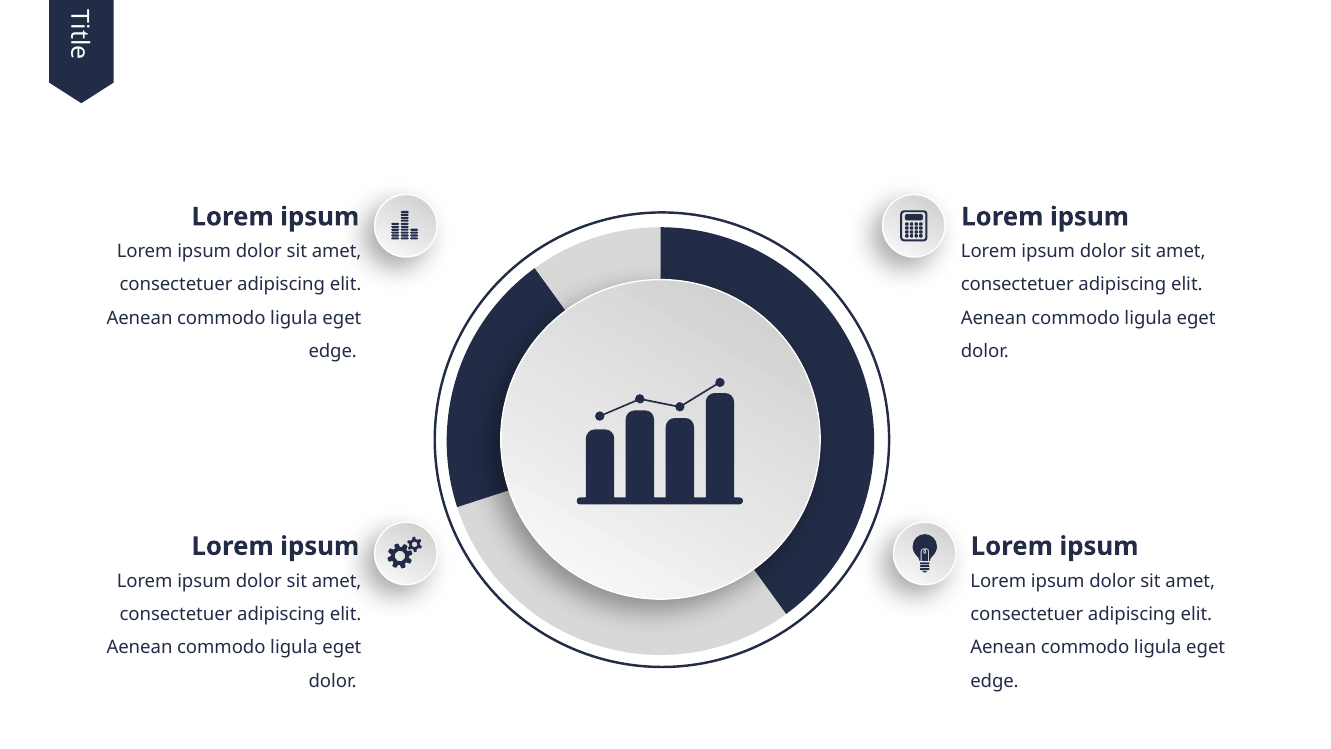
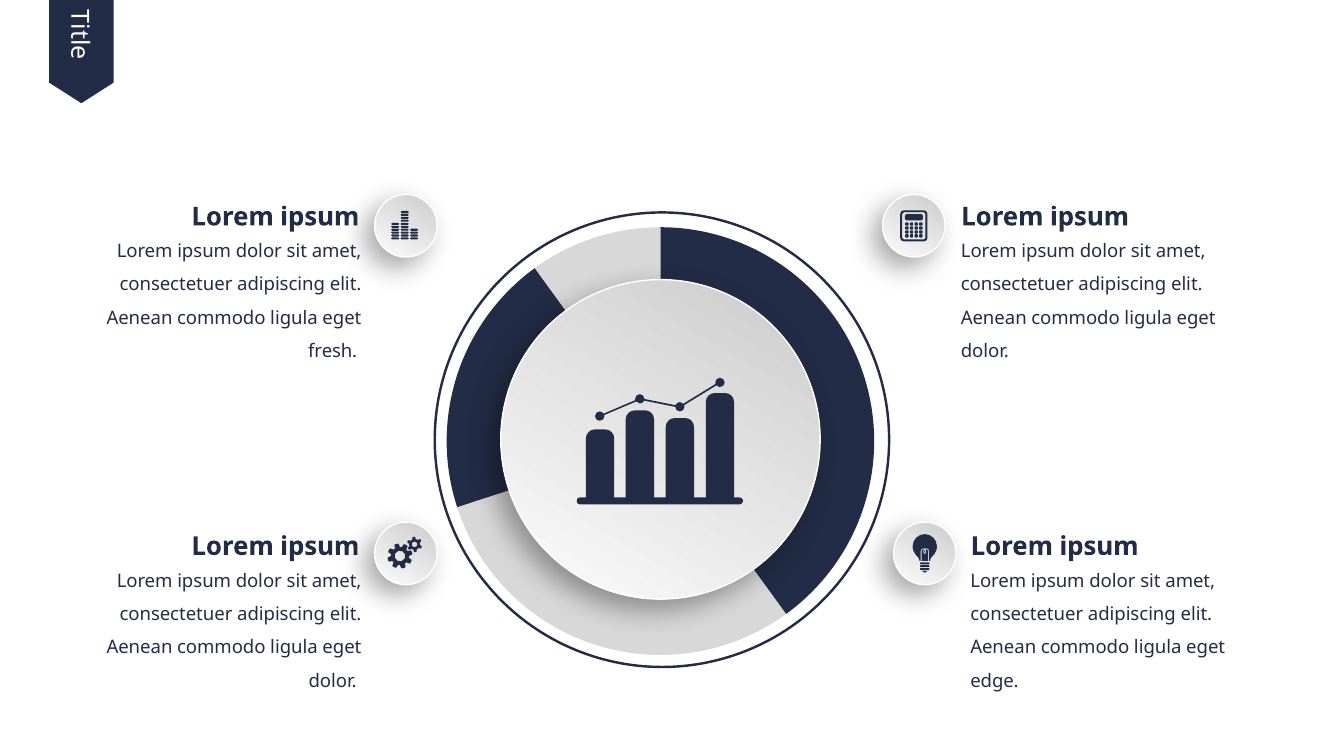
edge at (333, 351): edge -> fresh
